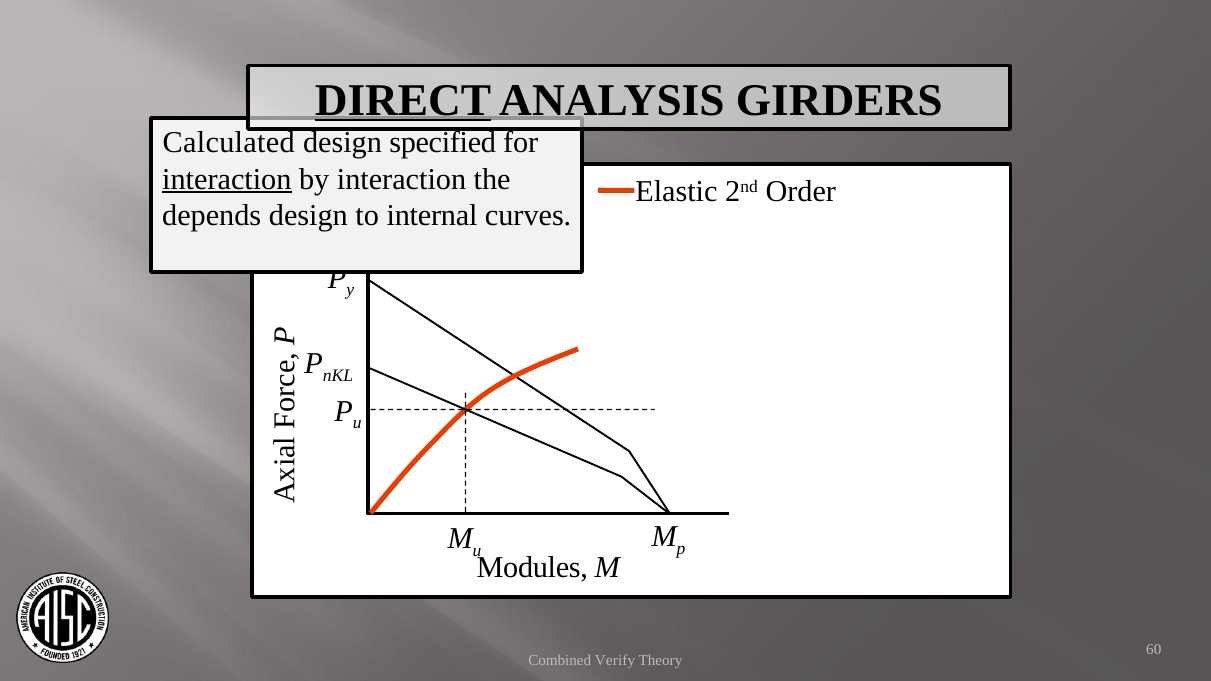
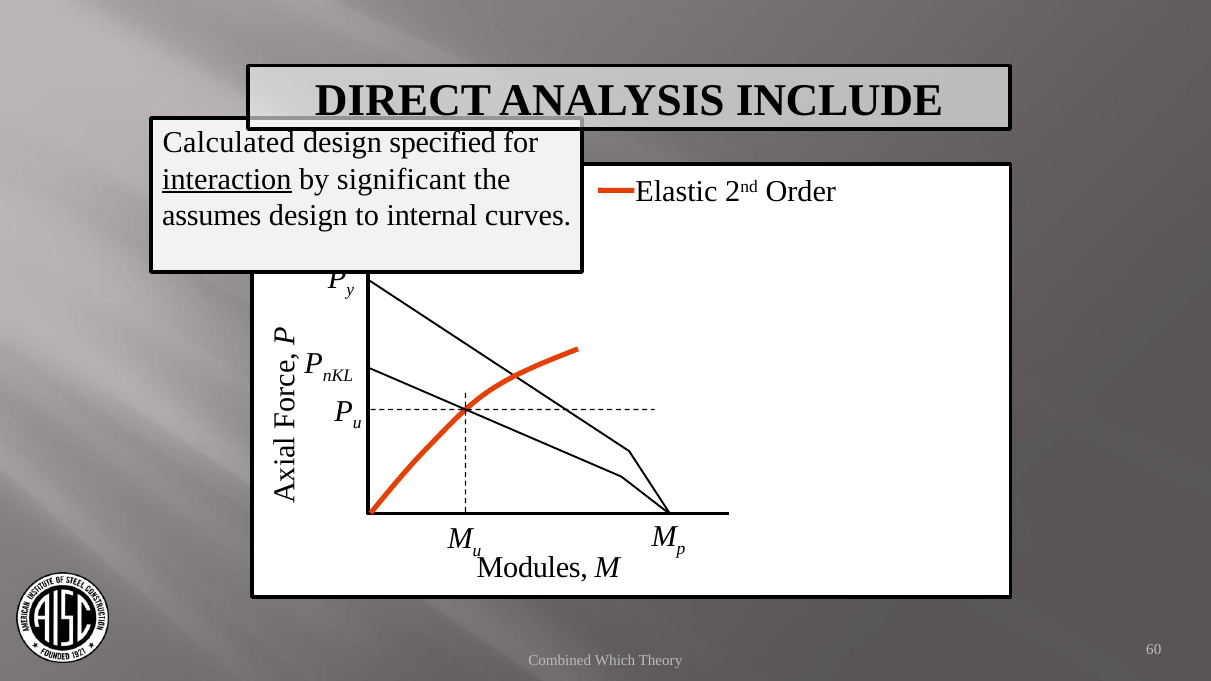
DIRECT underline: present -> none
GIRDERS: GIRDERS -> INCLUDE
by interaction: interaction -> significant
depends: depends -> assumes
Verify: Verify -> Which
